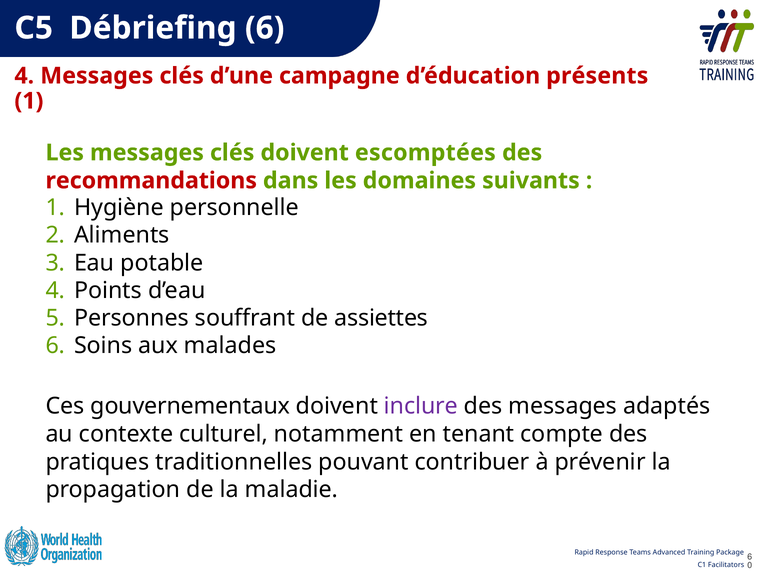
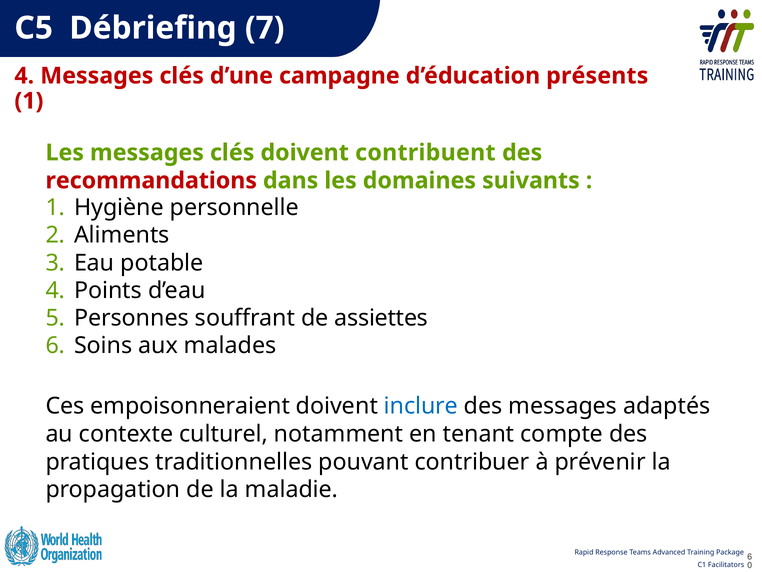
Débriefing 6: 6 -> 7
escomptées: escomptées -> contribuent
gouvernementaux: gouvernementaux -> empoisonneraient
inclure colour: purple -> blue
